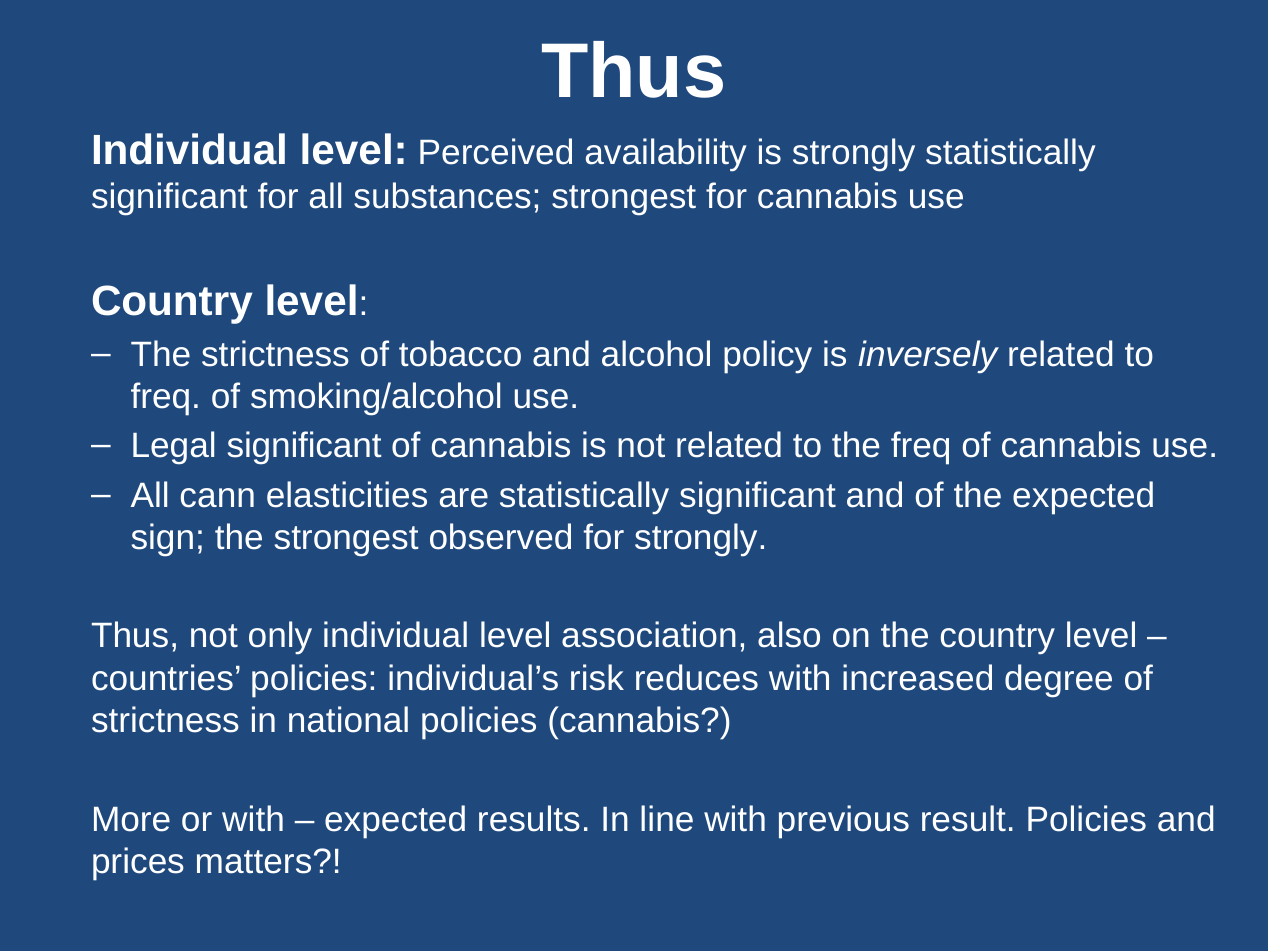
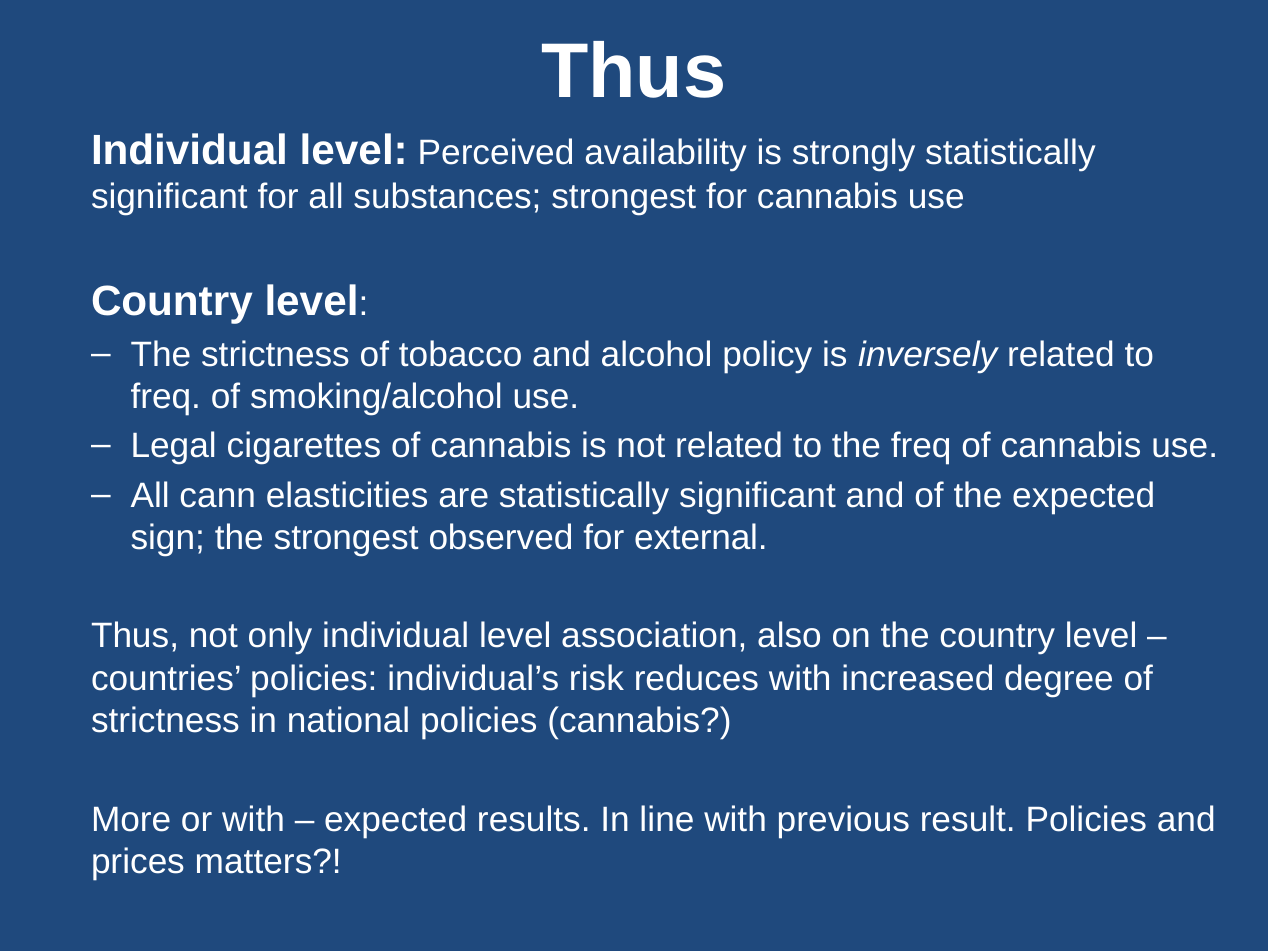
Legal significant: significant -> cigarettes
for strongly: strongly -> external
